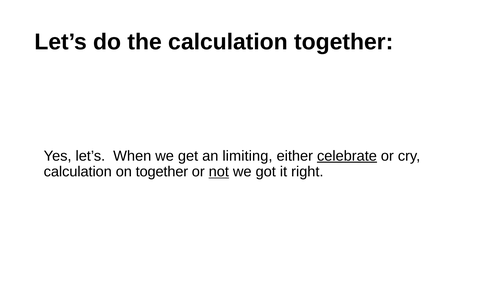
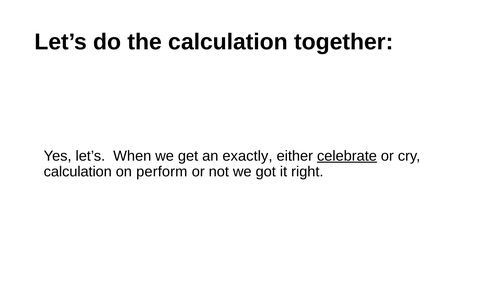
limiting: limiting -> exactly
on together: together -> perform
not underline: present -> none
